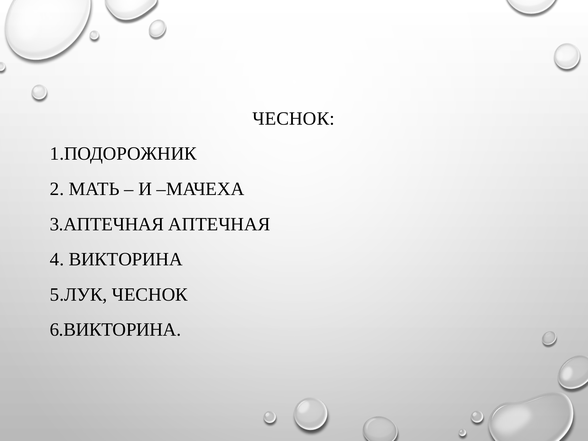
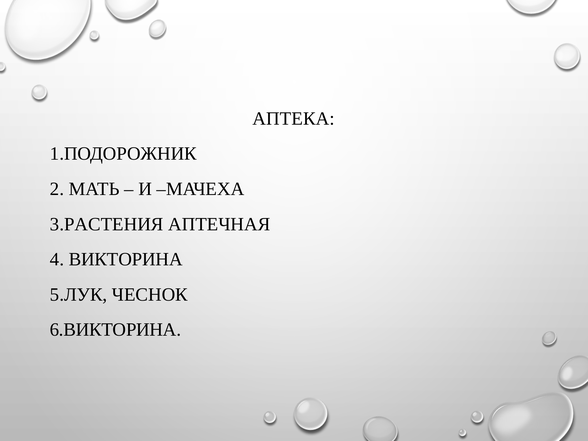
ЧЕСНОК at (294, 119): ЧЕСНОК -> АПТЕКА
3.АПТЕЧНАЯ: 3.АПТЕЧНАЯ -> 3.РАСТЕНИЯ
